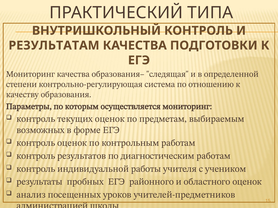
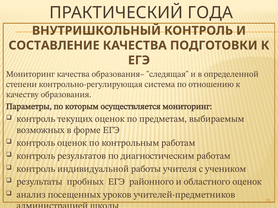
ТИПА: ТИПА -> ГОДА
РЕЗУЛЬТАТАМ: РЕЗУЛЬТАТАМ -> СОСТАВЛЕНИЕ
